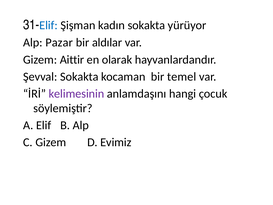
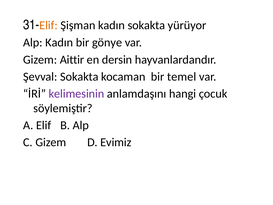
Elif at (49, 25) colour: blue -> orange
Alp Pazar: Pazar -> Kadın
aldılar: aldılar -> gönye
olarak: olarak -> dersin
